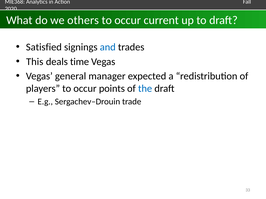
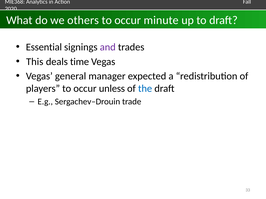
current: current -> minute
Satisfied: Satisfied -> Essential
and colour: blue -> purple
points: points -> unless
